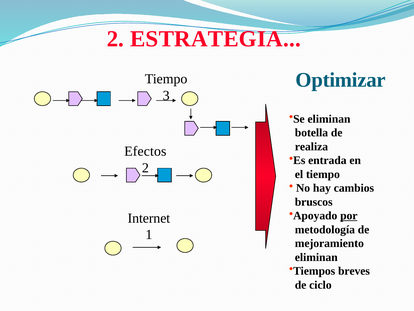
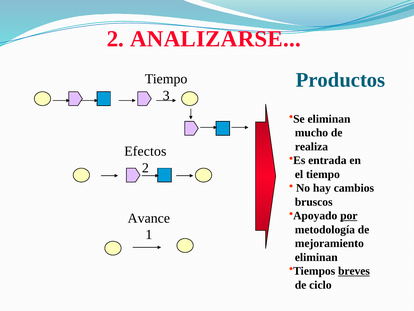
ESTRATEGIA: ESTRATEGIA -> ANALIZARSE
Optimizar: Optimizar -> Productos
botella: botella -> mucho
Internet: Internet -> Avance
breves underline: none -> present
